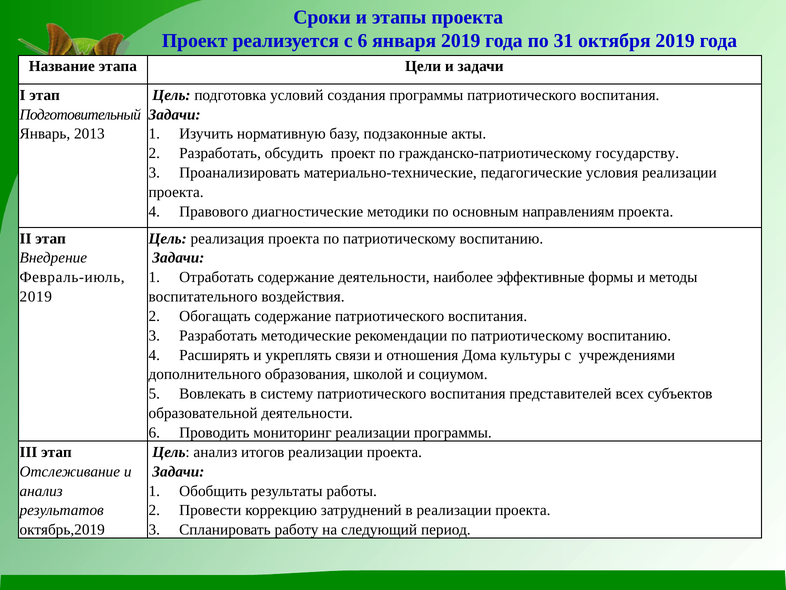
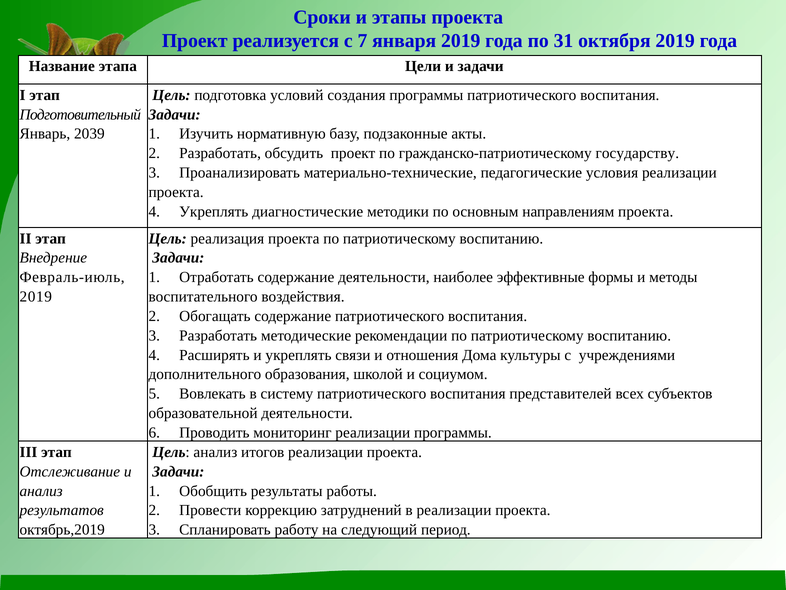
с 6: 6 -> 7
2013: 2013 -> 2039
4 Правового: Правового -> Укреплять
